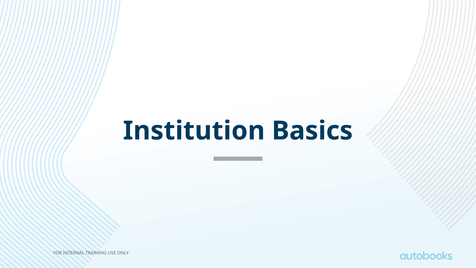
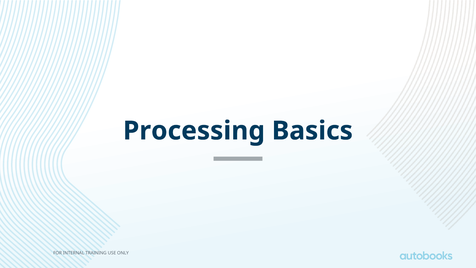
Institution: Institution -> Processing
